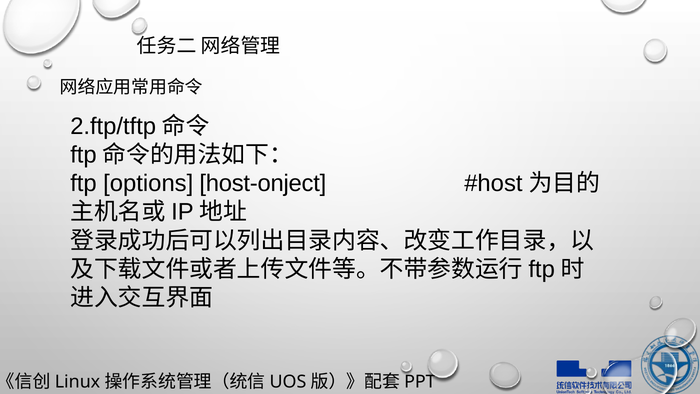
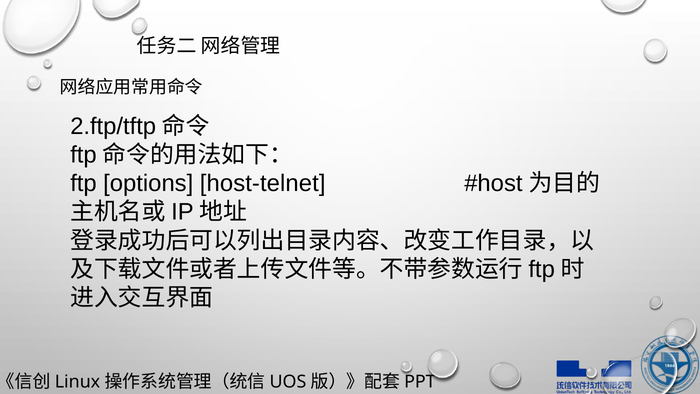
host-onject: host-onject -> host-telnet
